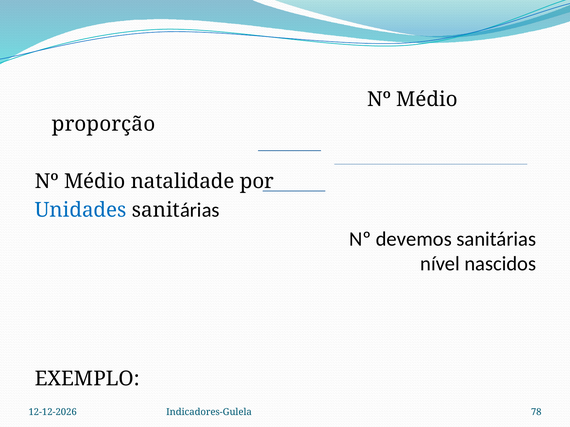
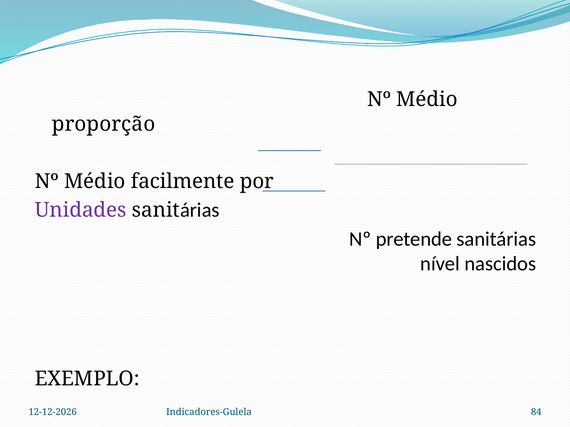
natalidade: natalidade -> facilmente
Unidades colour: blue -> purple
devemos: devemos -> pretende
78: 78 -> 84
